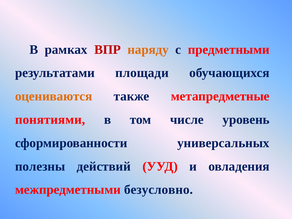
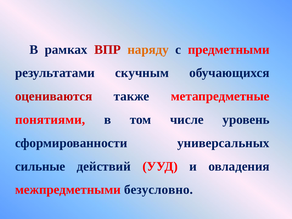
площади: площади -> скучным
оцениваются colour: orange -> red
полезны: полезны -> сильные
